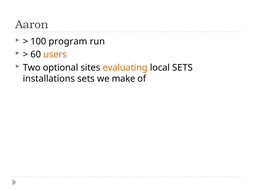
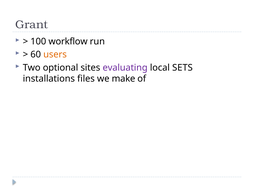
Aaron: Aaron -> Grant
program: program -> workflow
evaluating colour: orange -> purple
installations sets: sets -> files
